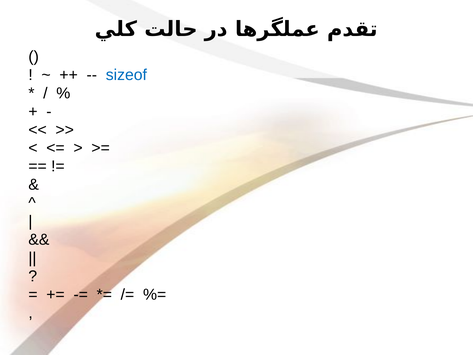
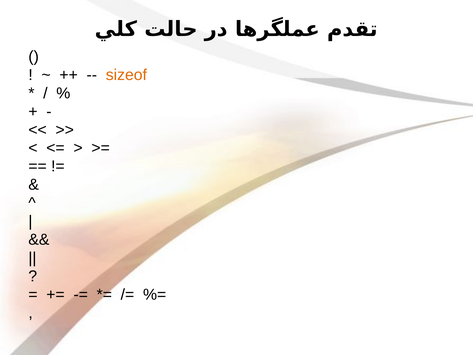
sizeof colour: blue -> orange
